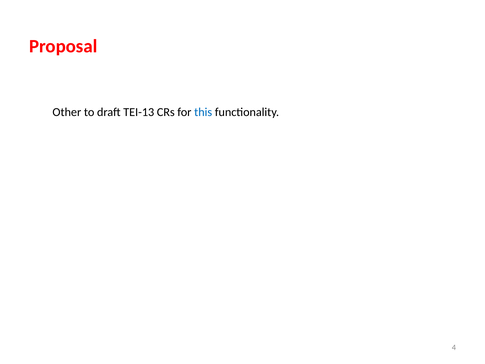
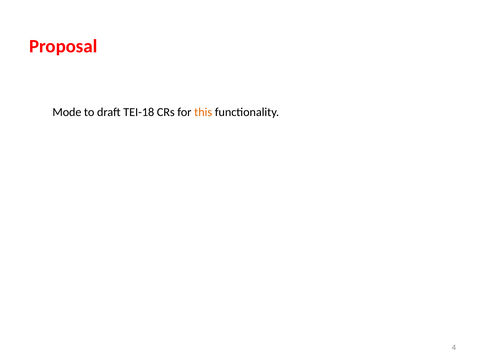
Other: Other -> Mode
TEI-13: TEI-13 -> TEI-18
this colour: blue -> orange
